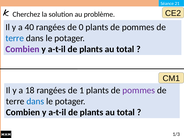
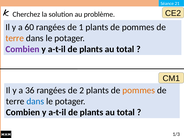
40: 40 -> 60
0: 0 -> 1
terre at (15, 38) colour: blue -> orange
18: 18 -> 36
1: 1 -> 2
pommes at (139, 90) colour: purple -> orange
